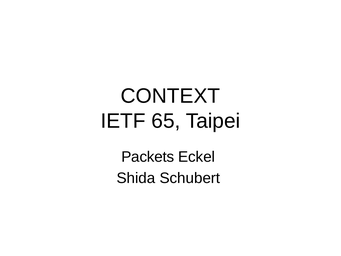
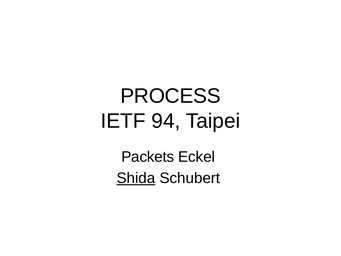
CONTEXT: CONTEXT -> PROCESS
65: 65 -> 94
Shida underline: none -> present
